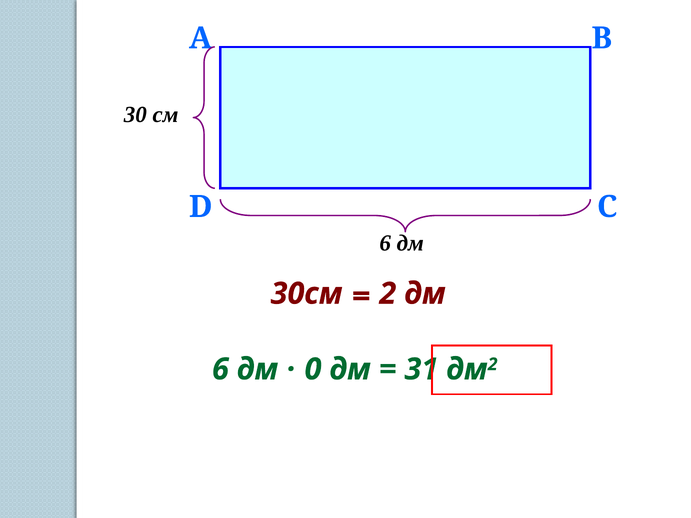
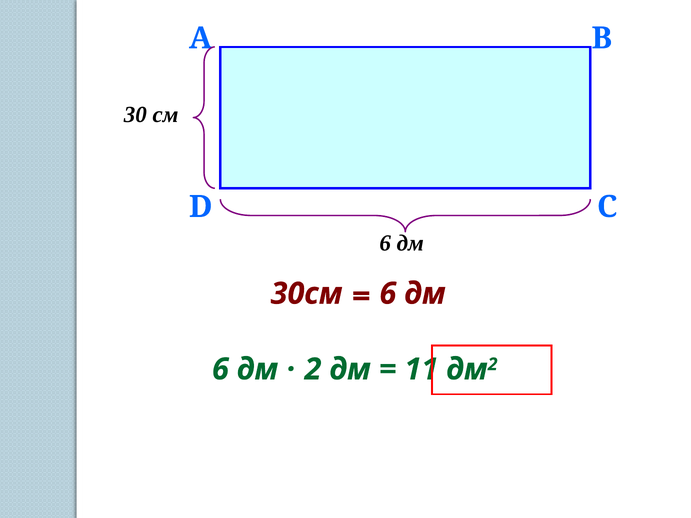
2 at (388, 294): 2 -> 6
0 at (313, 369): 0 -> 2
31: 31 -> 11
